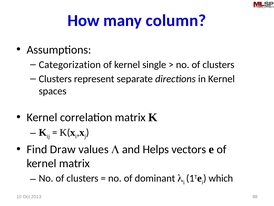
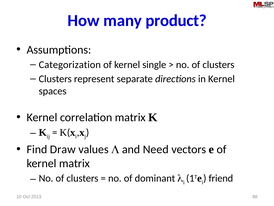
column: column -> product
Helps: Helps -> Need
which: which -> friend
